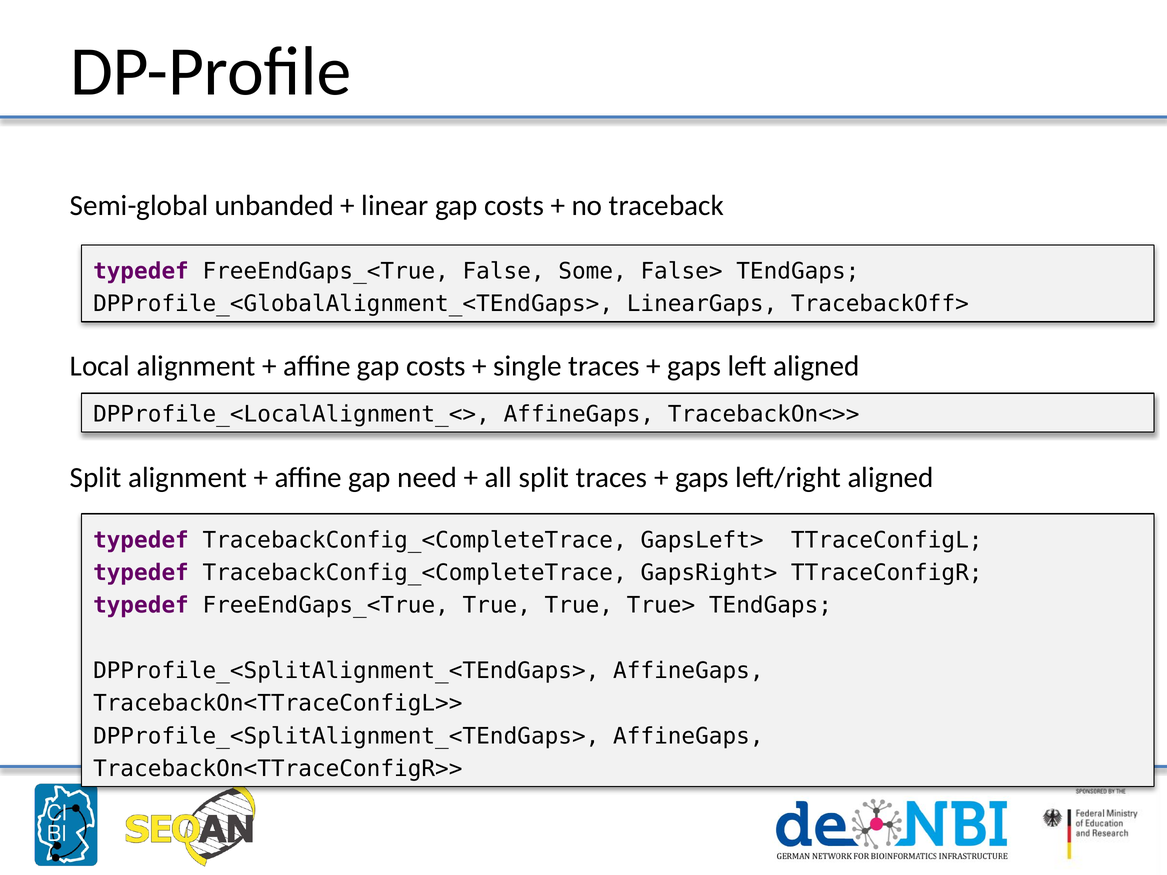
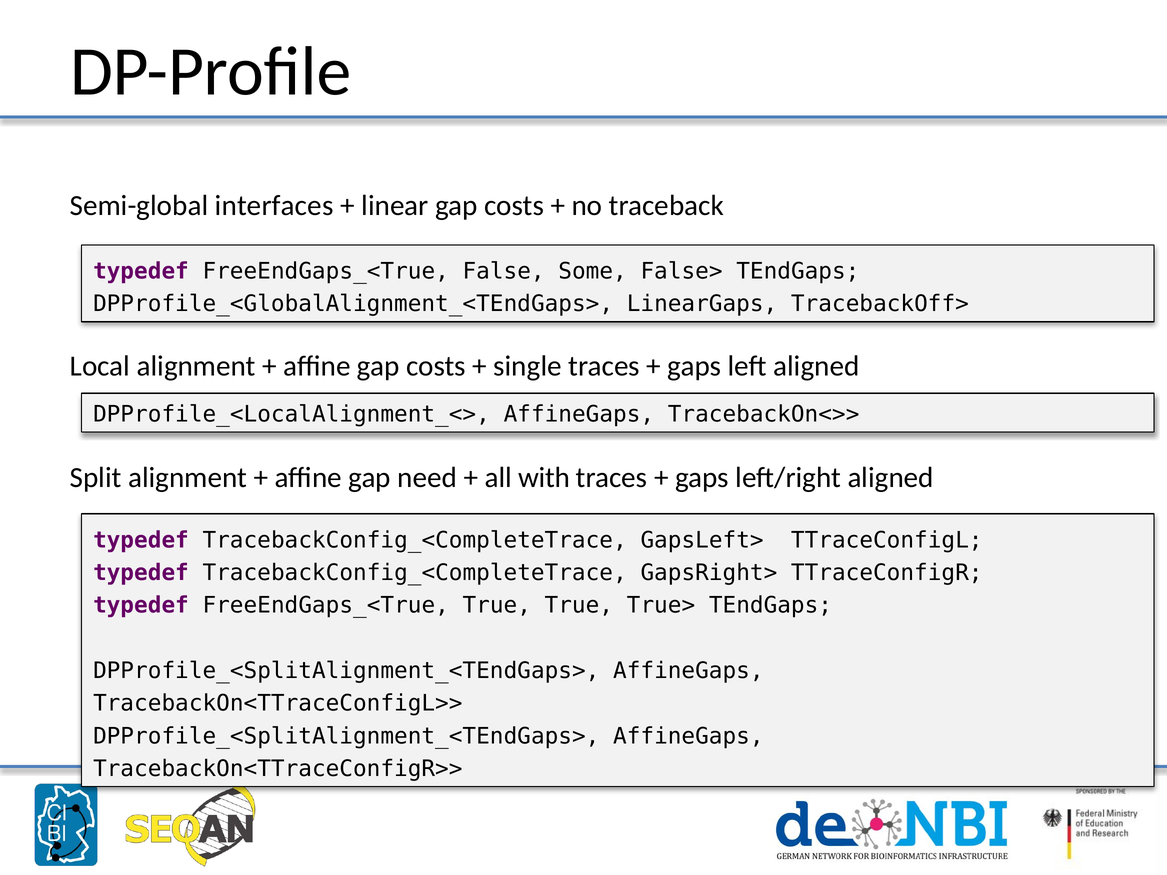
unbanded: unbanded -> interfaces
all split: split -> with
